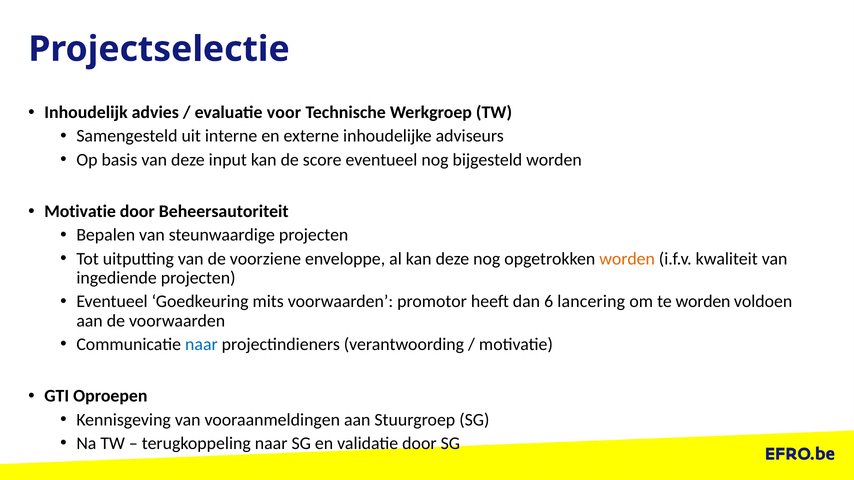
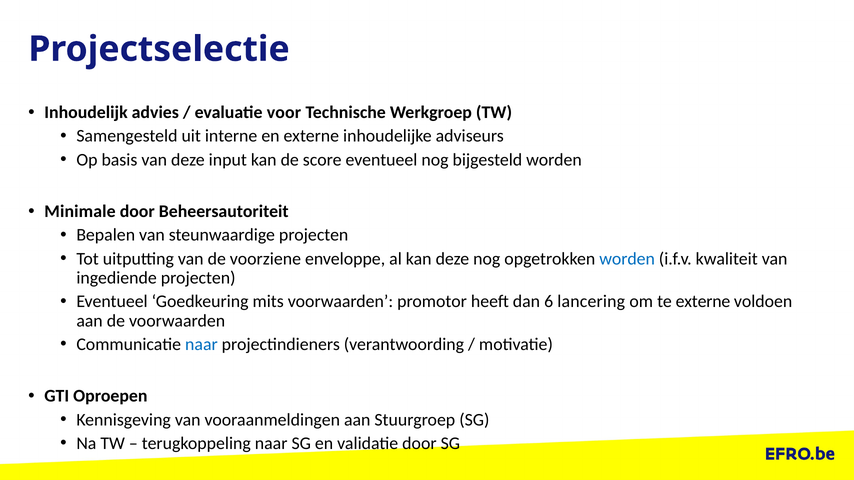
Motivatie at (80, 212): Motivatie -> Minimale
worden at (627, 259) colour: orange -> blue
te worden: worden -> externe
